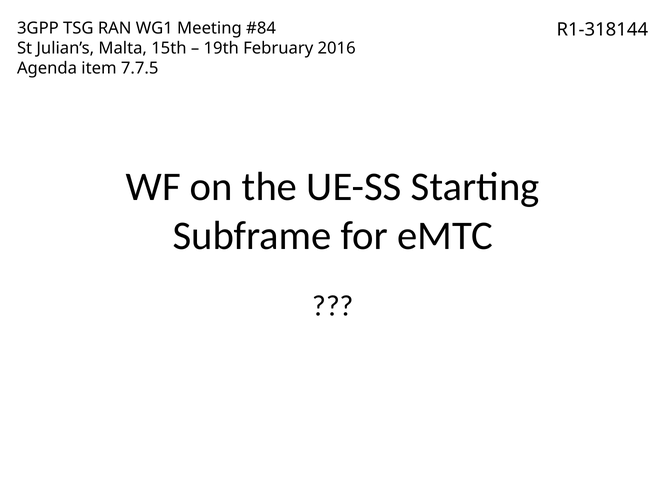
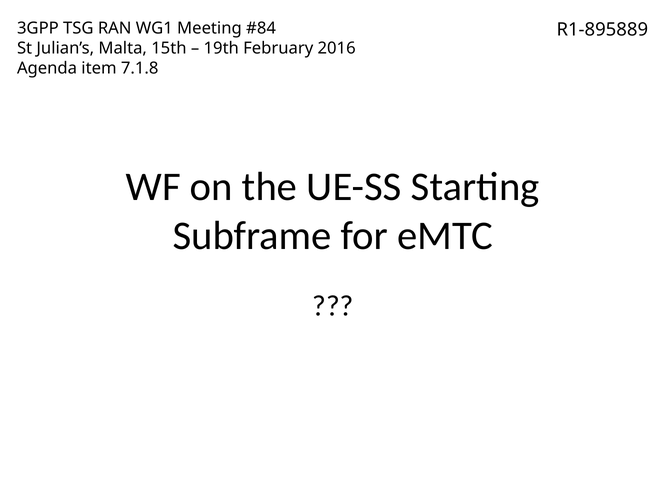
R1-318144: R1-318144 -> R1-895889
7.7.5: 7.7.5 -> 7.1.8
